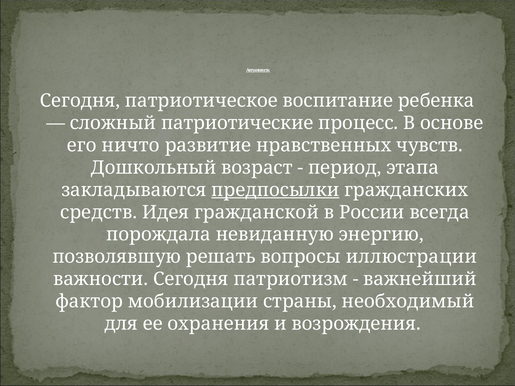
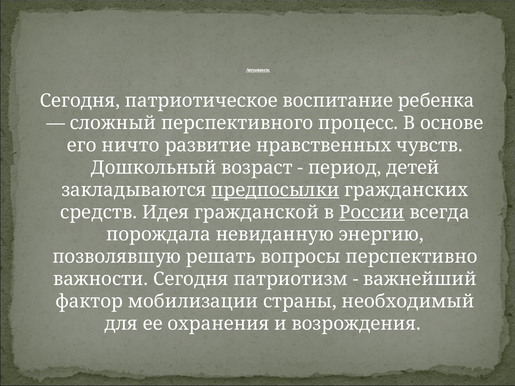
патриотические: патриотические -> перспективного
этапа: этапа -> детей
России underline: none -> present
иллюстрации: иллюстрации -> перспективно
